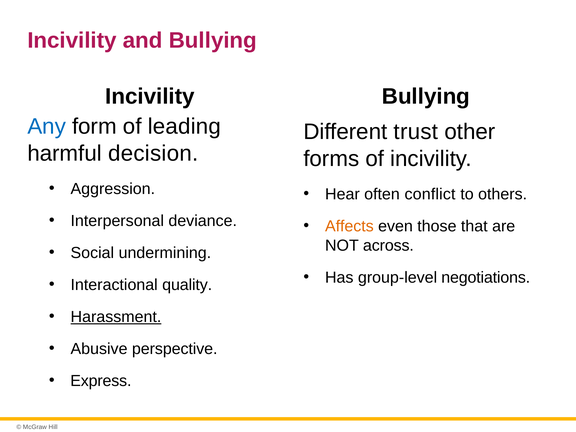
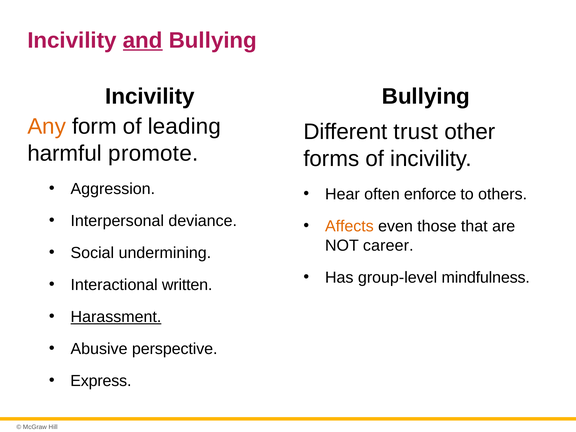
and underline: none -> present
Any colour: blue -> orange
decision: decision -> promote
conflict: conflict -> enforce
across: across -> career
negotiations: negotiations -> mindfulness
quality: quality -> written
